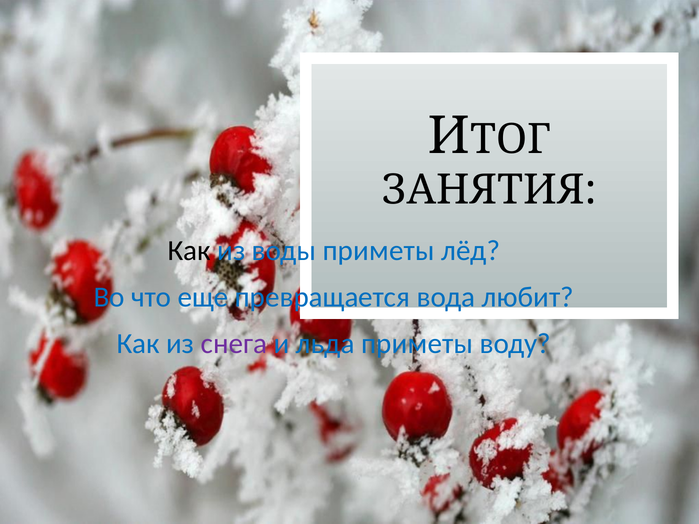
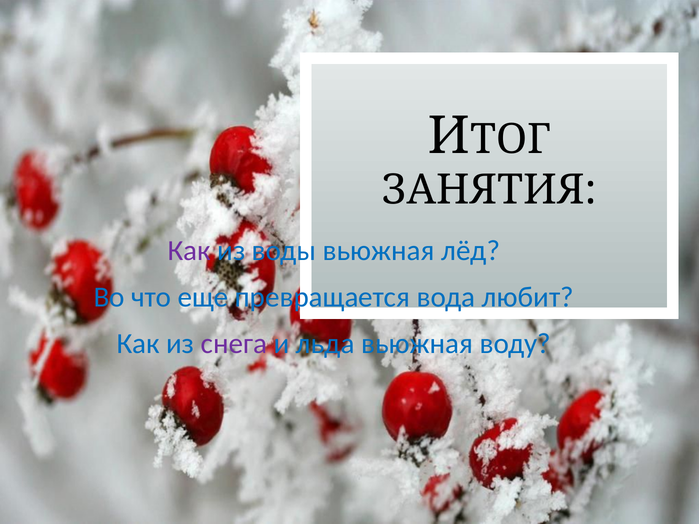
Как at (189, 251) colour: black -> purple
воды приметы: приметы -> вьюжная
льда приметы: приметы -> вьюжная
